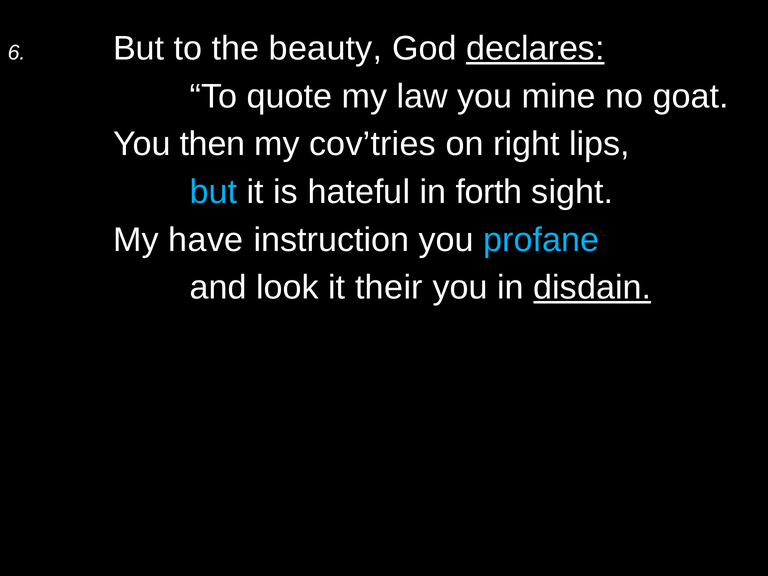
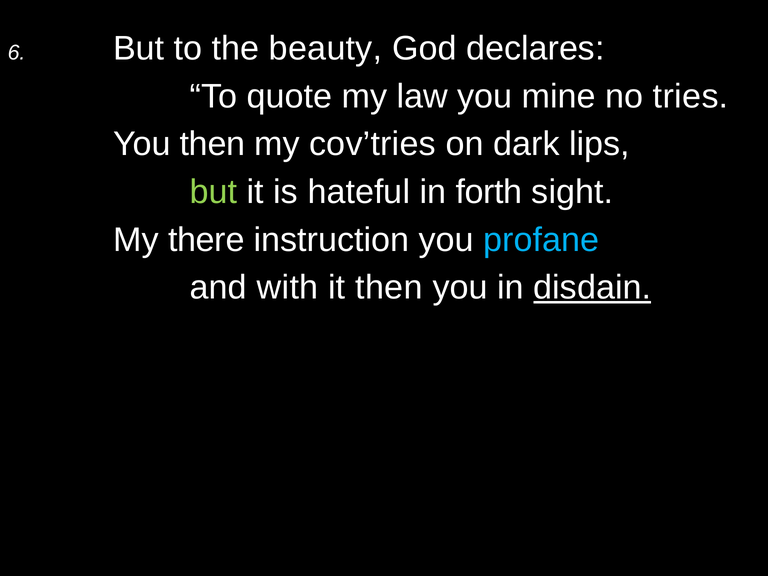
declares underline: present -> none
goat: goat -> tries
right: right -> dark
but at (214, 192) colour: light blue -> light green
have: have -> there
look: look -> with
it their: their -> then
